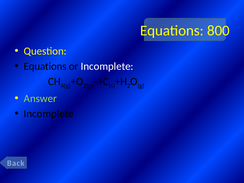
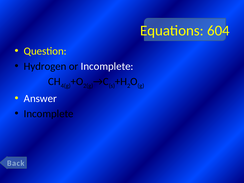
800: 800 -> 604
Equations at (45, 66): Equations -> Hydrogen
Answer colour: light green -> white
